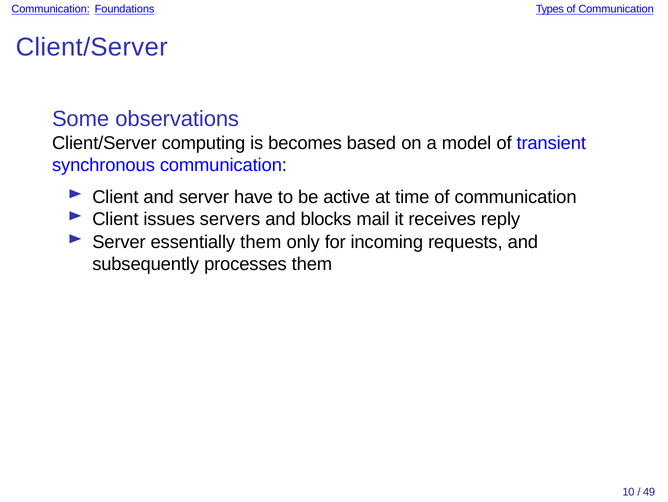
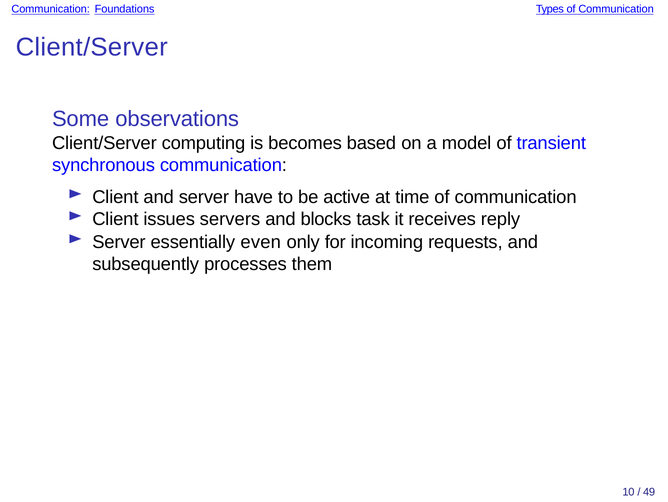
mail: mail -> task
essentially them: them -> even
